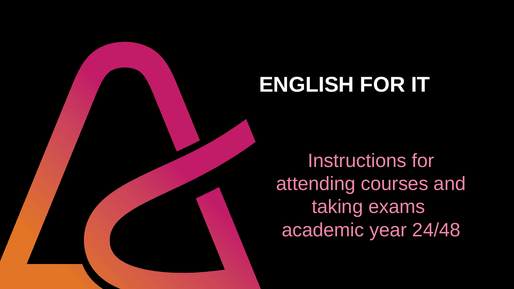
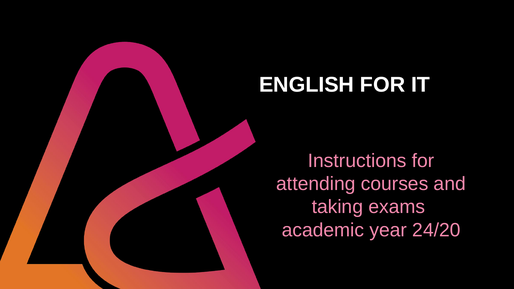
24/48: 24/48 -> 24/20
